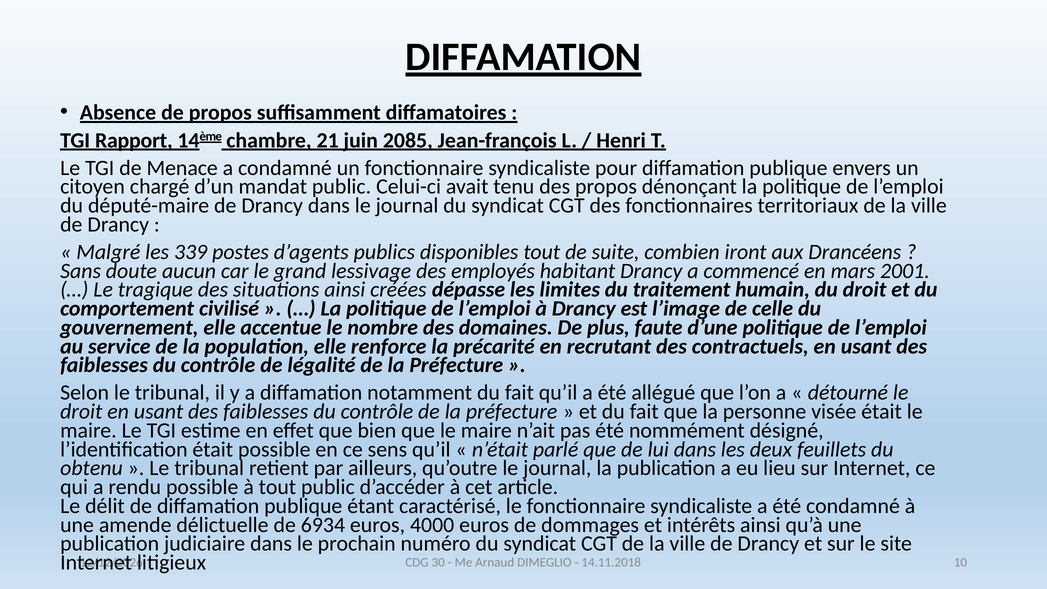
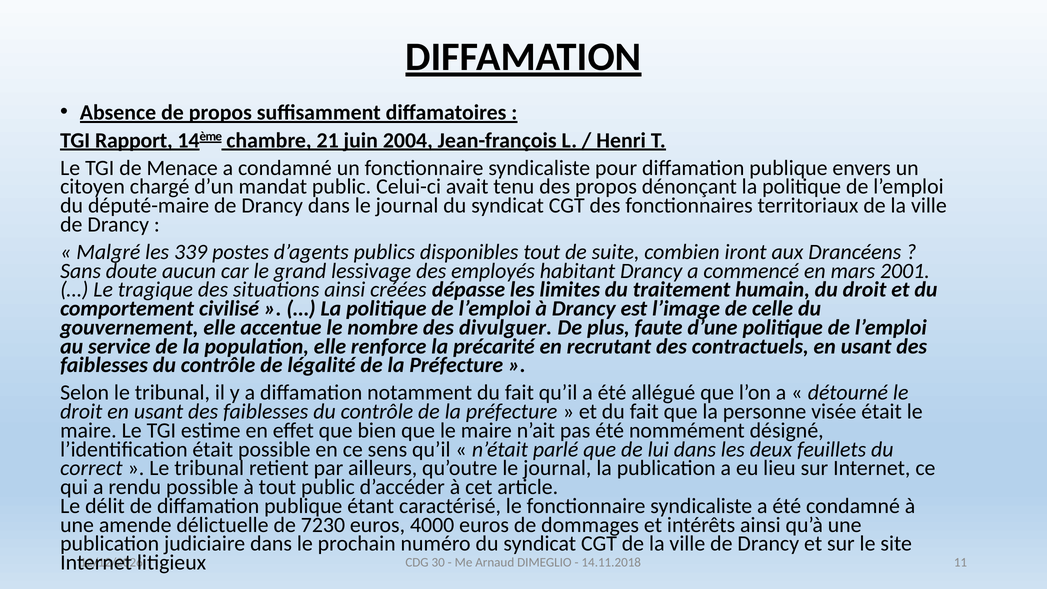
2085: 2085 -> 2004
domaines: domaines -> divulguer
obtenu: obtenu -> correct
6934: 6934 -> 7230
10: 10 -> 11
